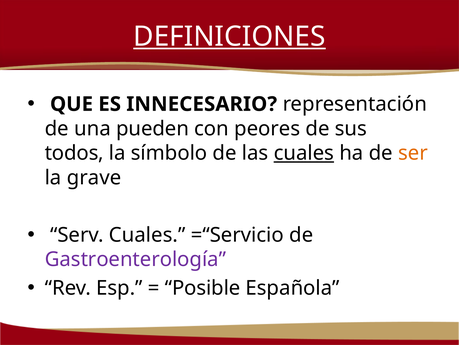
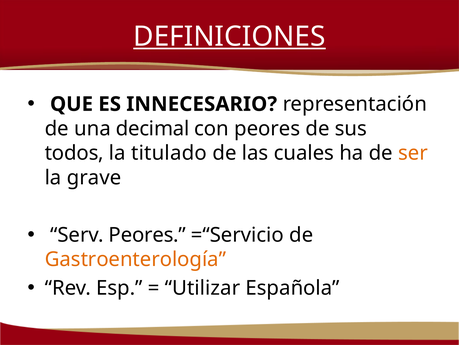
pueden: pueden -> decimal
símbolo: símbolo -> titulado
cuales at (304, 153) underline: present -> none
Serv Cuales: Cuales -> Peores
Gastroenterología colour: purple -> orange
Posible: Posible -> Utilizar
